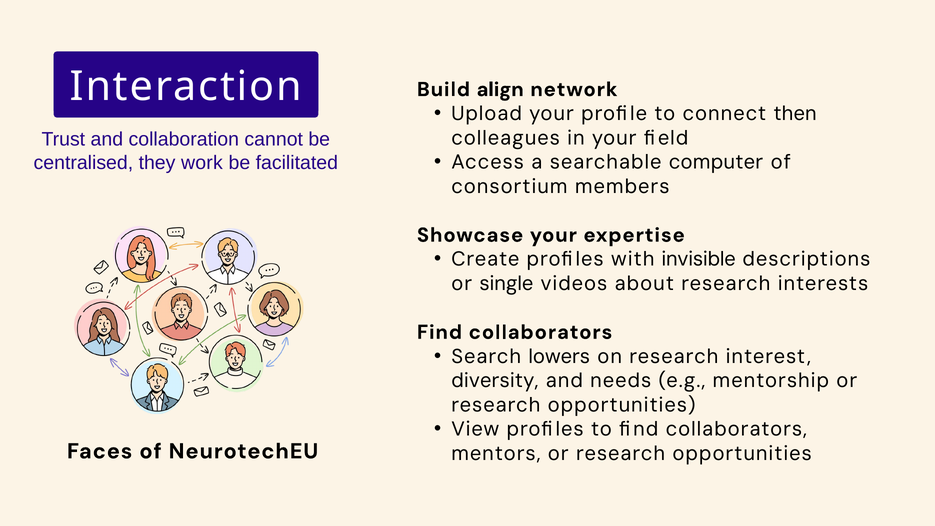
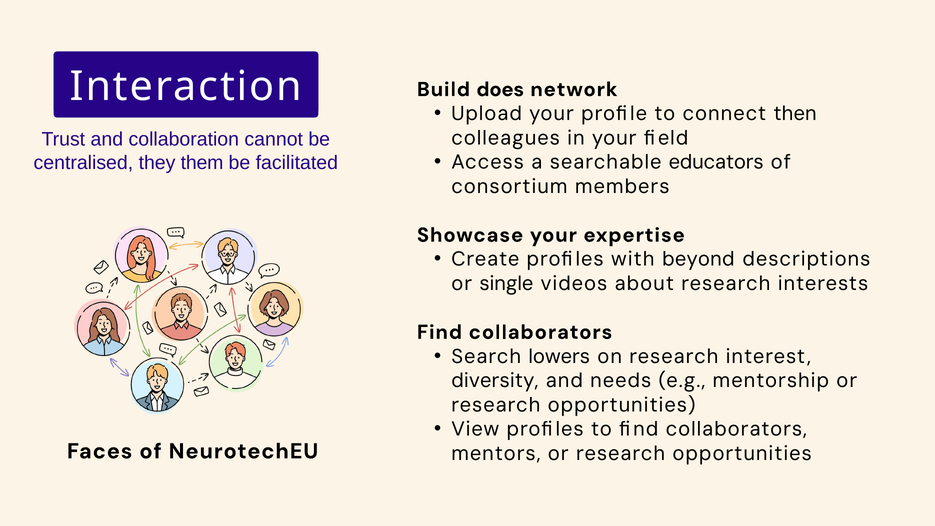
align: align -> does
computer: computer -> educators
work: work -> them
invisible: invisible -> beyond
